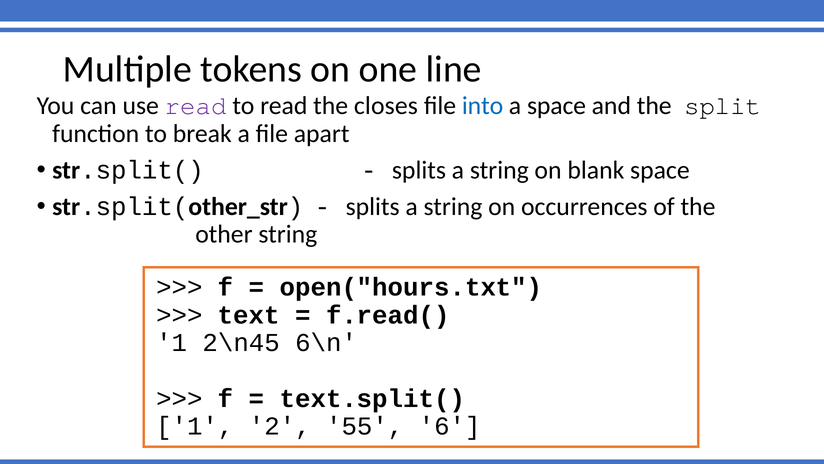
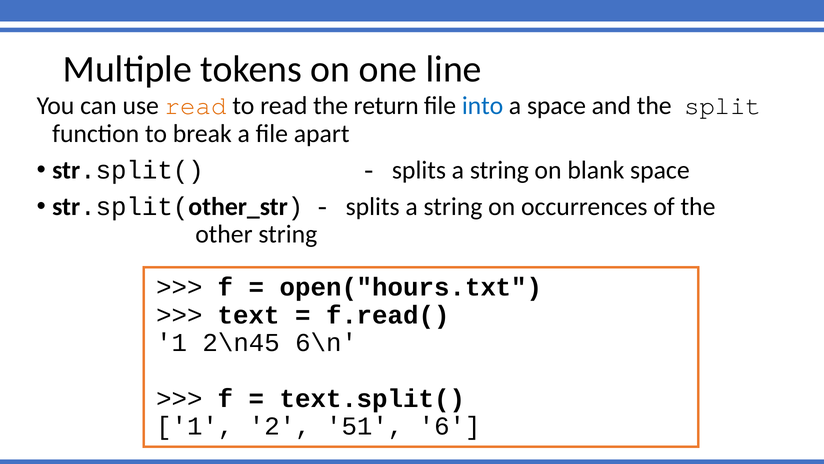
read at (196, 106) colour: purple -> orange
closes: closes -> return
55: 55 -> 51
